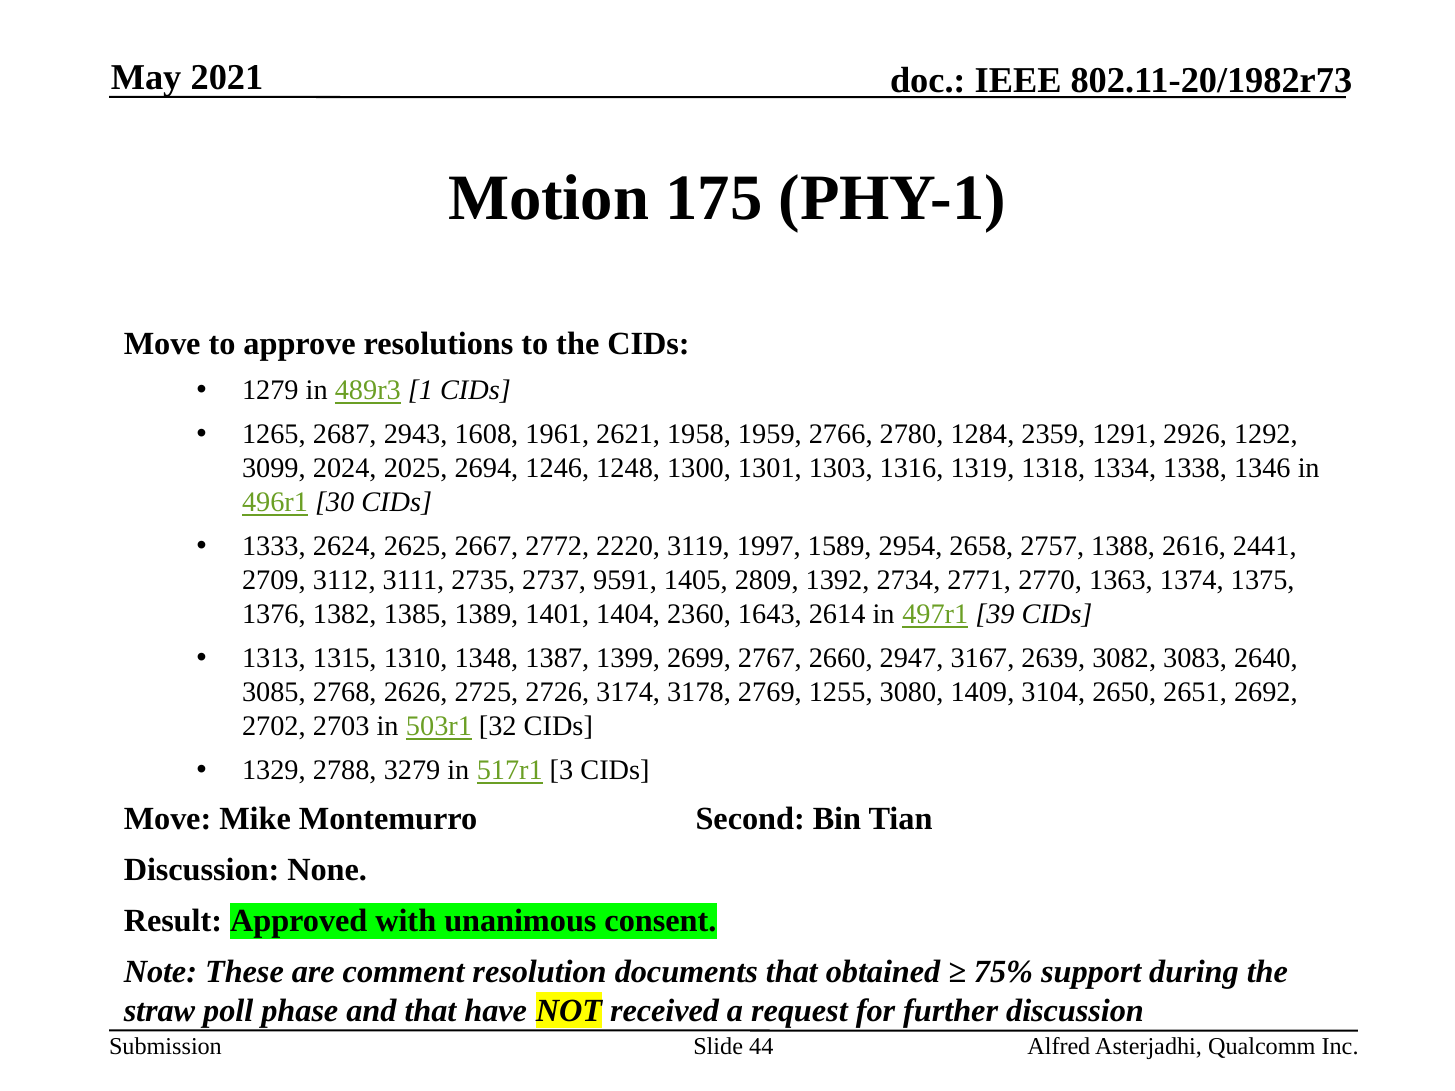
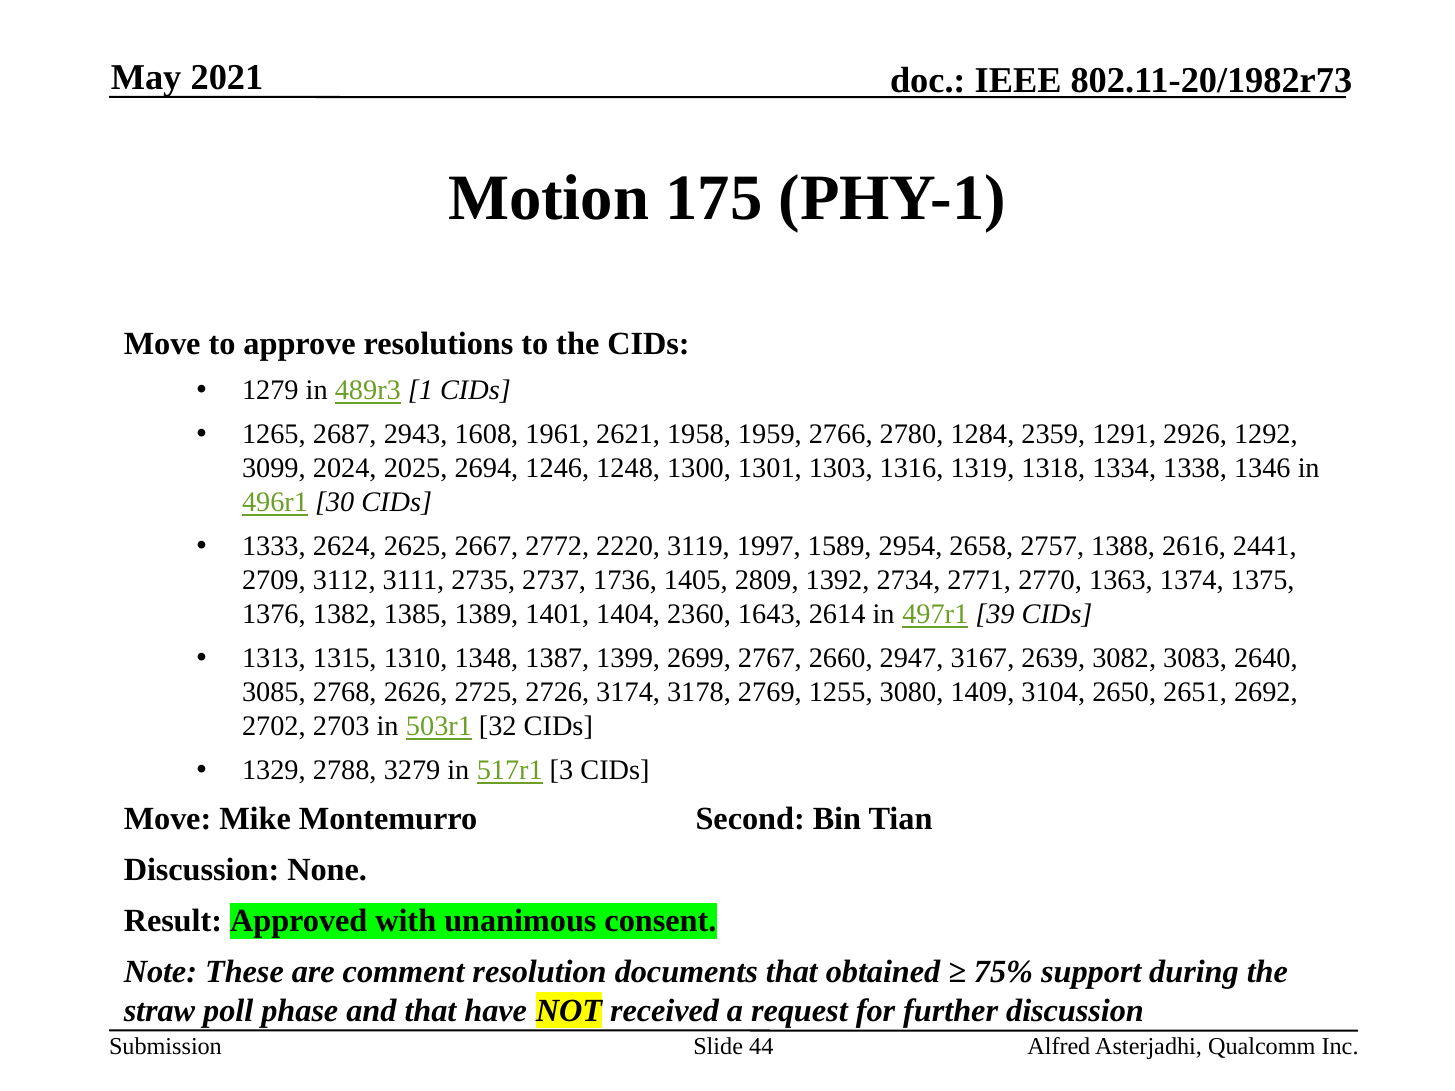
9591: 9591 -> 1736
